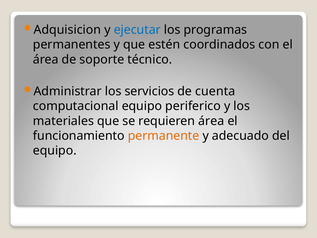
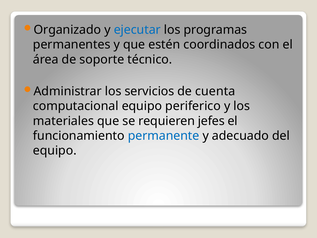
Adquisicion: Adquisicion -> Organizado
requieren área: área -> jefes
permanente colour: orange -> blue
